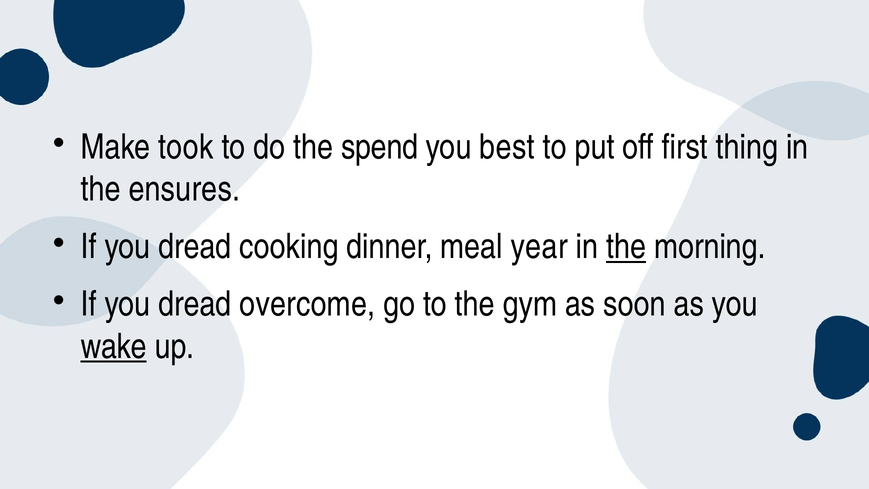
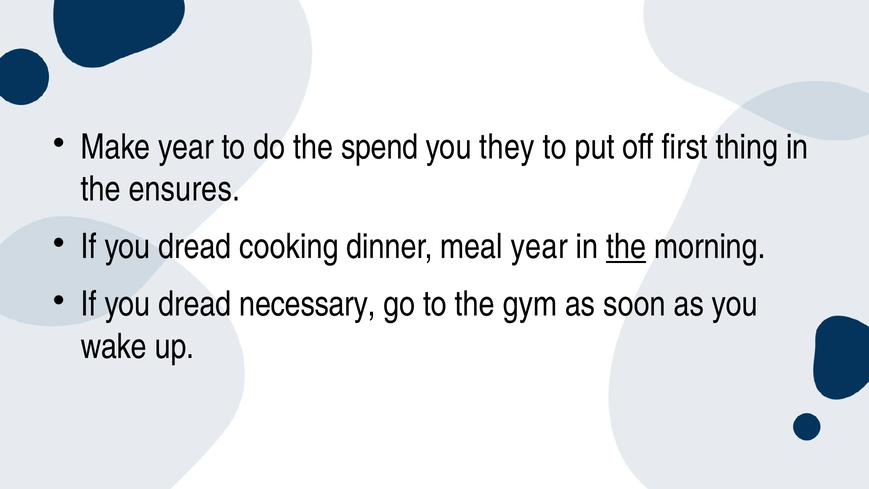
Make took: took -> year
best: best -> they
overcome: overcome -> necessary
wake underline: present -> none
